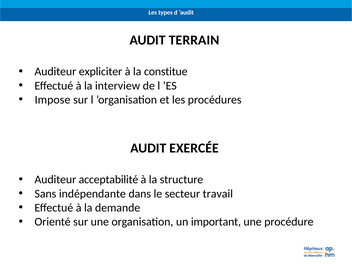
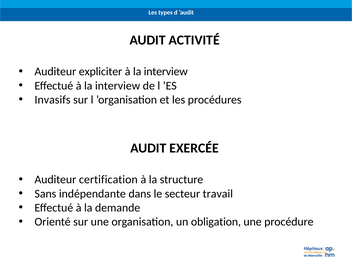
TERRAIN: TERRAIN -> ACTIVITÉ
constitue at (166, 72): constitue -> interview
Impose: Impose -> Invasifs
acceptabilité: acceptabilité -> certification
important: important -> obligation
